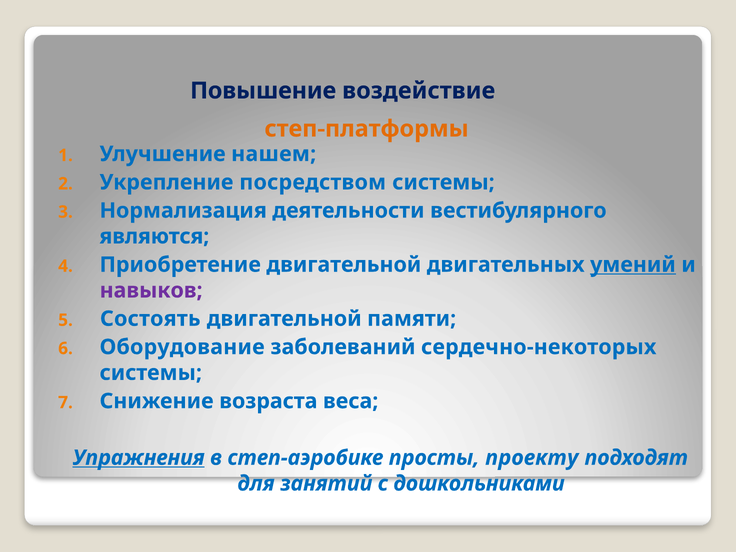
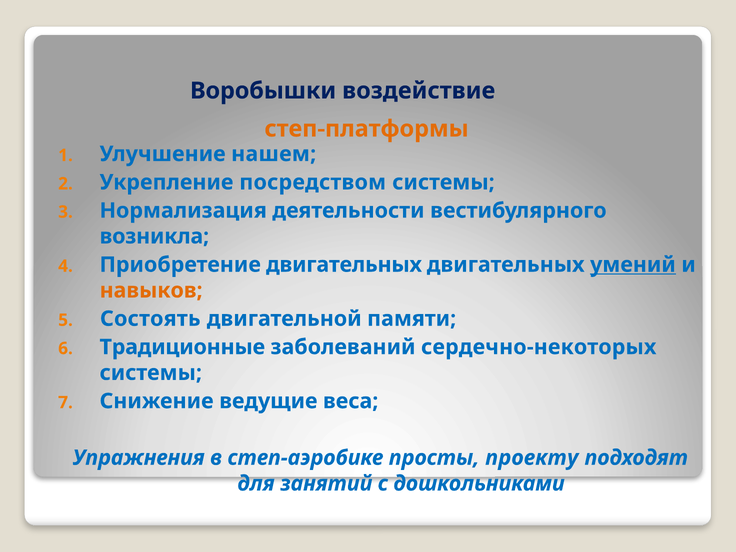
Повышение: Повышение -> Воробышки
являются: являются -> возникла
Приобретение двигательной: двигательной -> двигательных
навыков colour: purple -> orange
Оборудование: Оборудование -> Традиционные
возраста: возраста -> ведущие
Упражнения underline: present -> none
